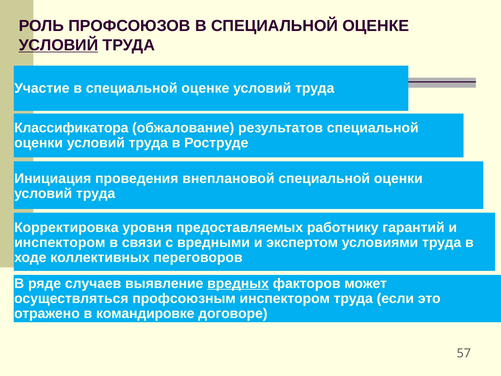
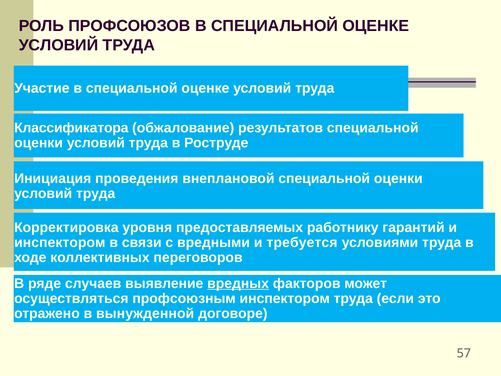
УСЛОВИЙ at (58, 45) underline: present -> none
экспертом: экспертом -> требуется
командировке: командировке -> вынужденной
